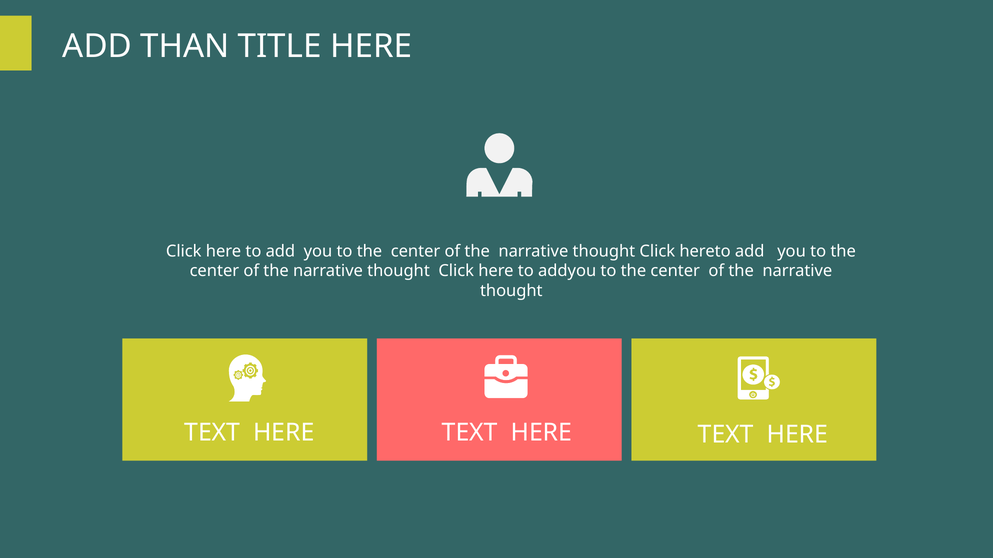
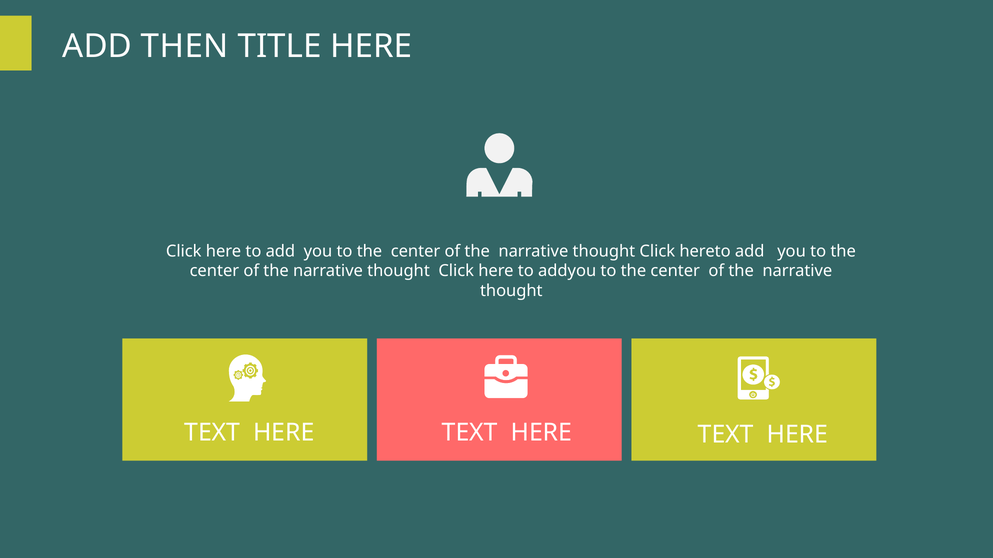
THAN: THAN -> THEN
